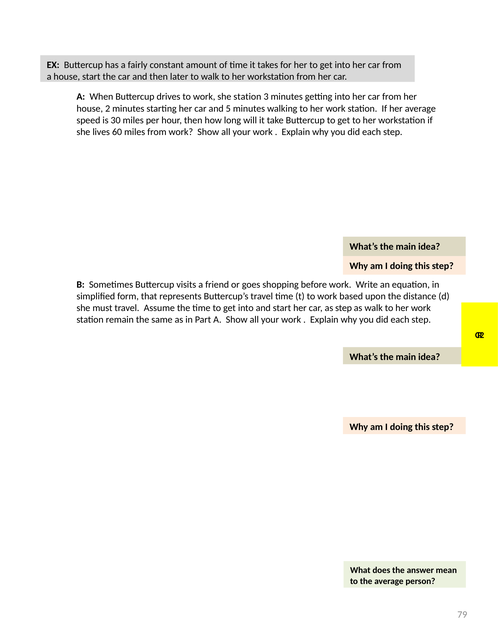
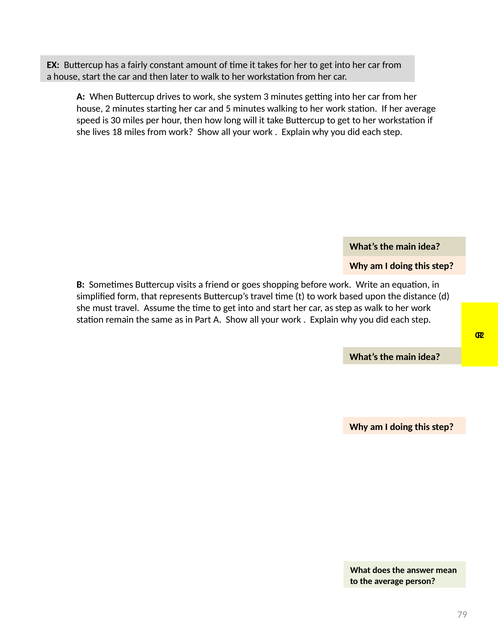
she station: station -> system
60: 60 -> 18
